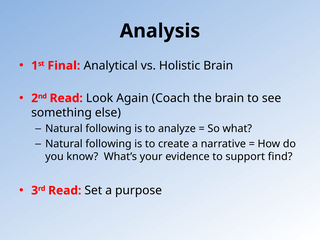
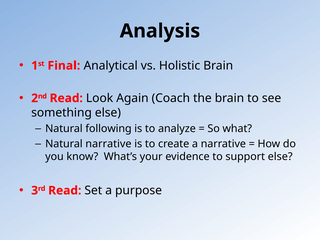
following at (109, 144): following -> narrative
support find: find -> else
